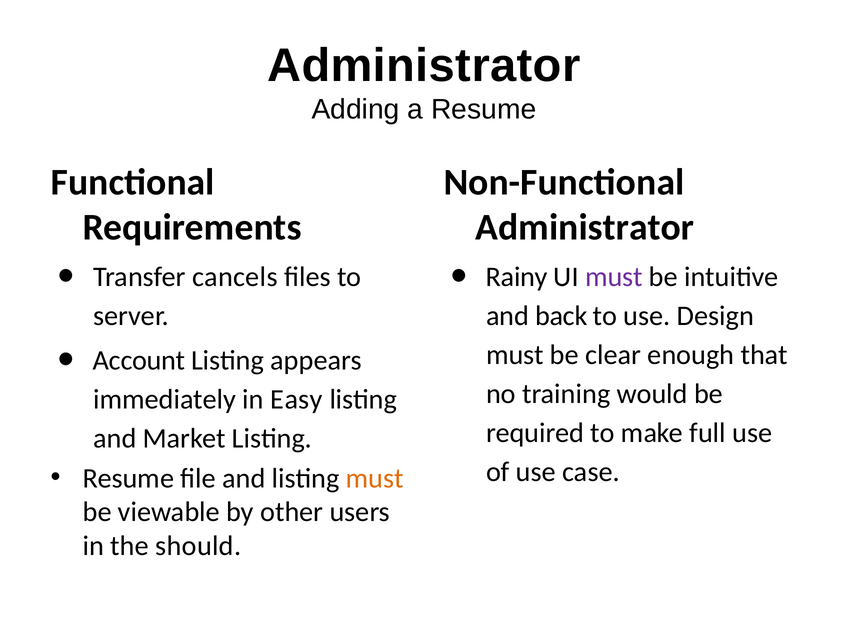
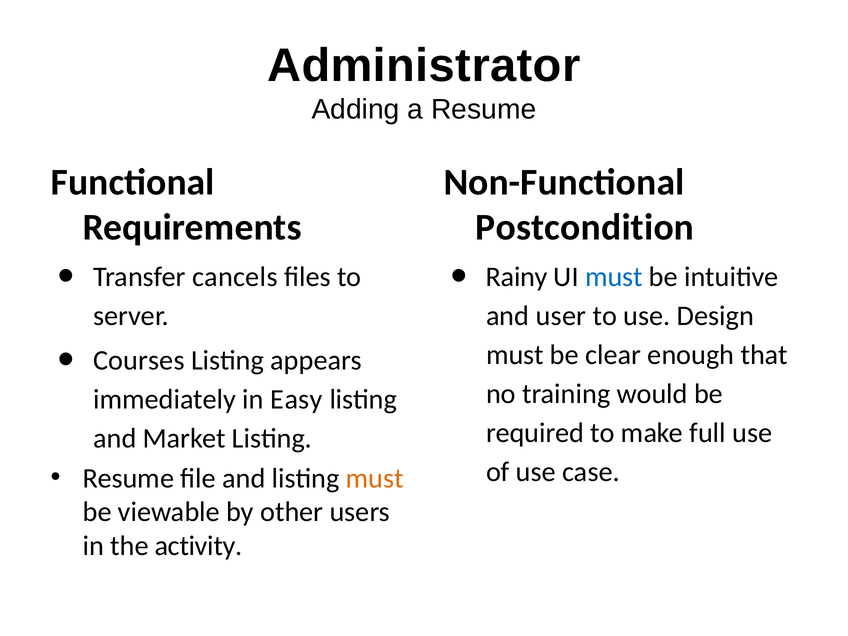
Administrator at (585, 227): Administrator -> Postcondition
must at (614, 277) colour: purple -> blue
back: back -> user
Account: Account -> Courses
should: should -> activity
